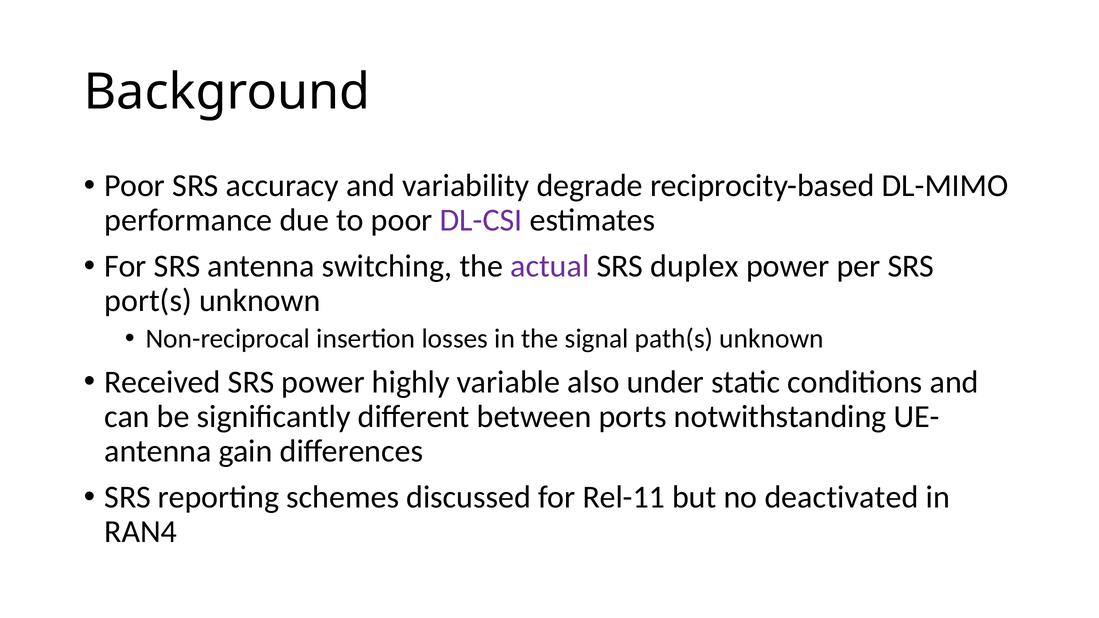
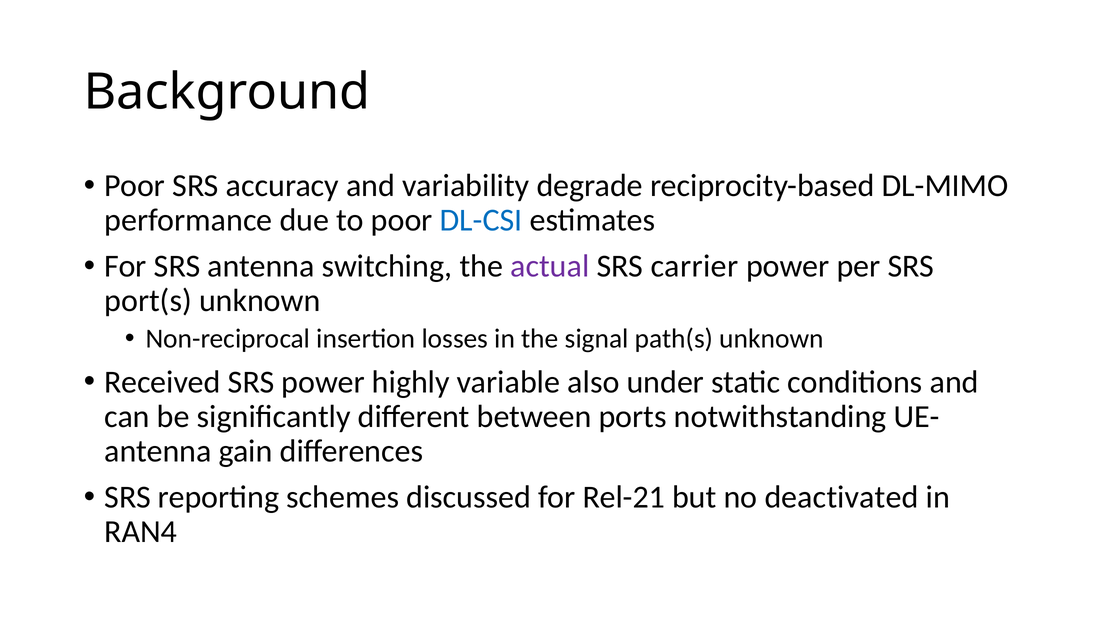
DL-CSI colour: purple -> blue
duplex: duplex -> carrier
Rel-11: Rel-11 -> Rel-21
